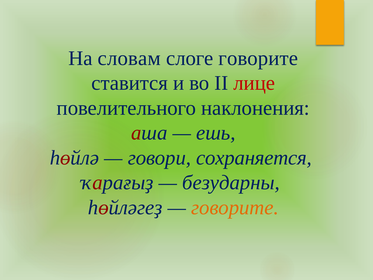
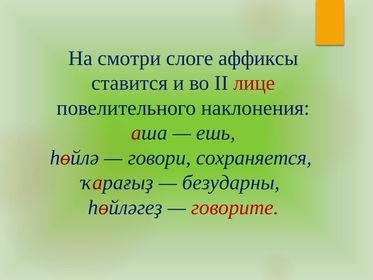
словам: словам -> смотри
слоге говорите: говорите -> аффиксы
говорите at (235, 207) colour: orange -> red
